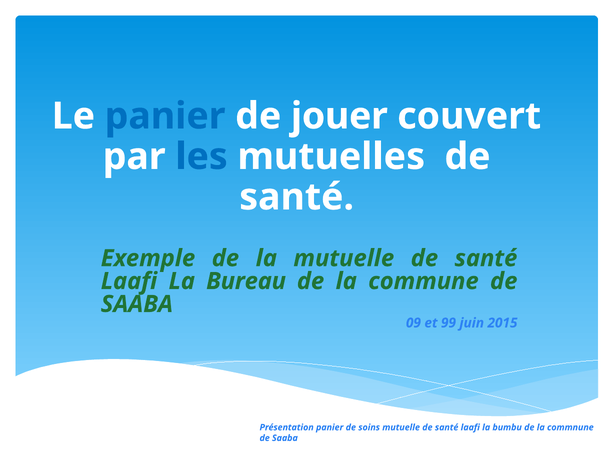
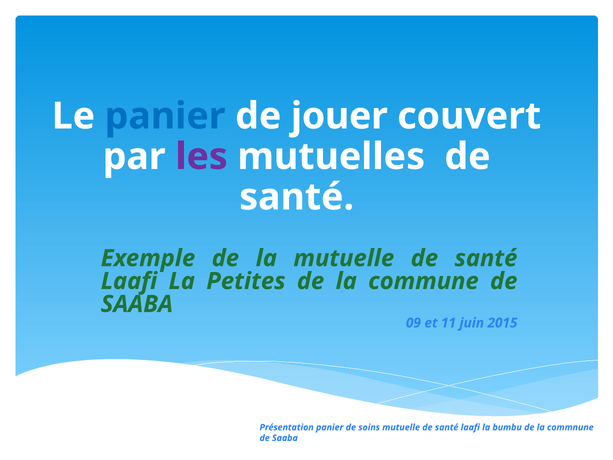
les colour: blue -> purple
Bureau: Bureau -> Petites
99: 99 -> 11
